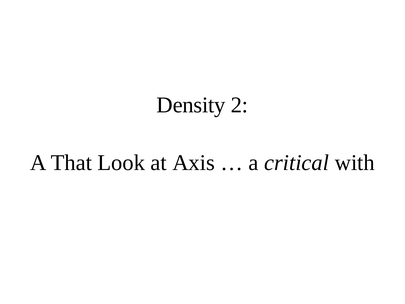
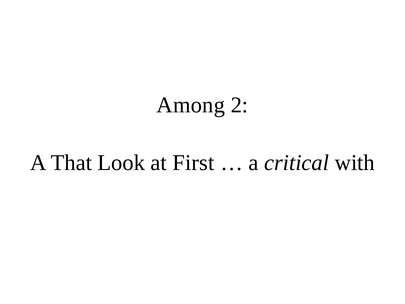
Density: Density -> Among
Axis: Axis -> First
